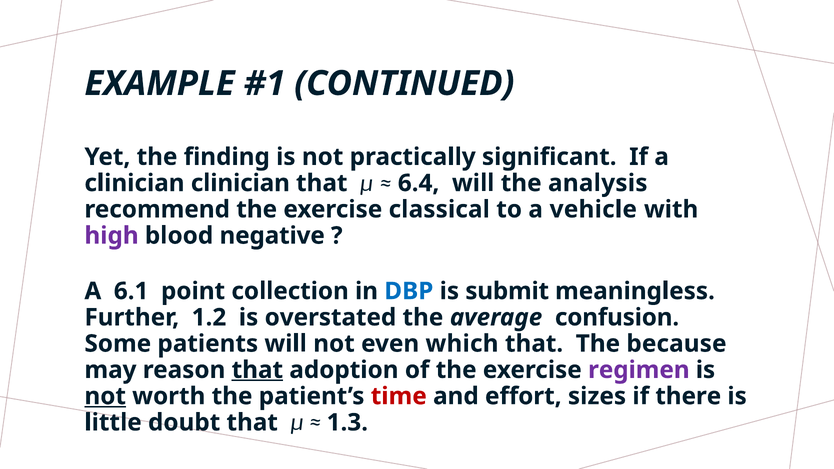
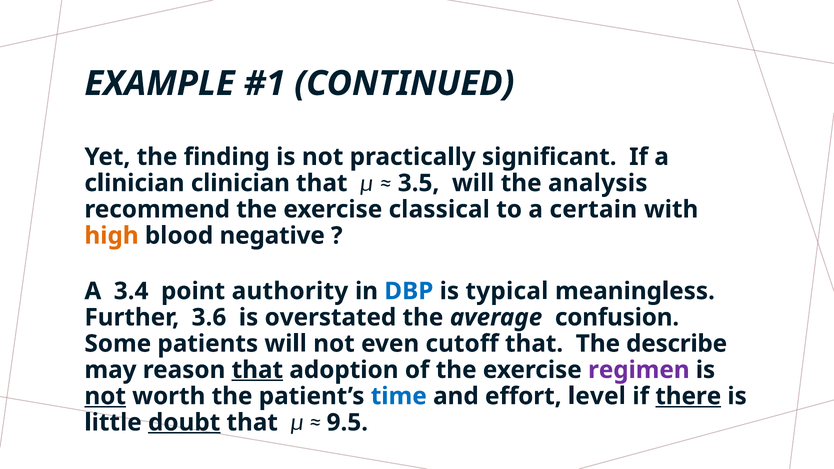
6.4: 6.4 -> 3.5
vehicle: vehicle -> certain
high colour: purple -> orange
6.1: 6.1 -> 3.4
collection: collection -> authority
submit: submit -> typical
1.2: 1.2 -> 3.6
which: which -> cutoff
because: because -> describe
time colour: red -> blue
sizes: sizes -> level
there underline: none -> present
doubt underline: none -> present
1.3: 1.3 -> 9.5
